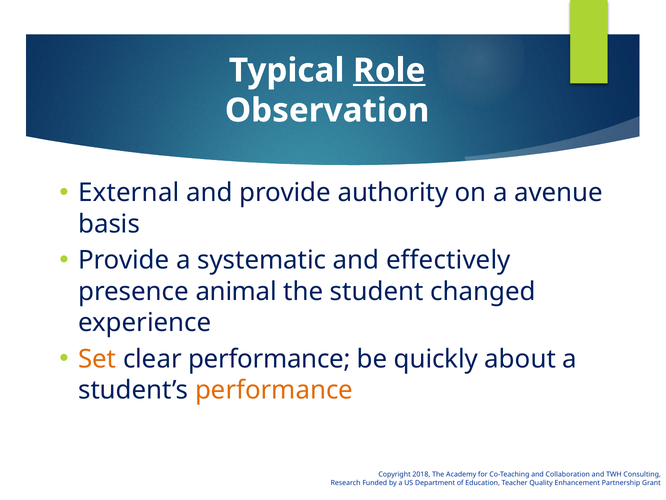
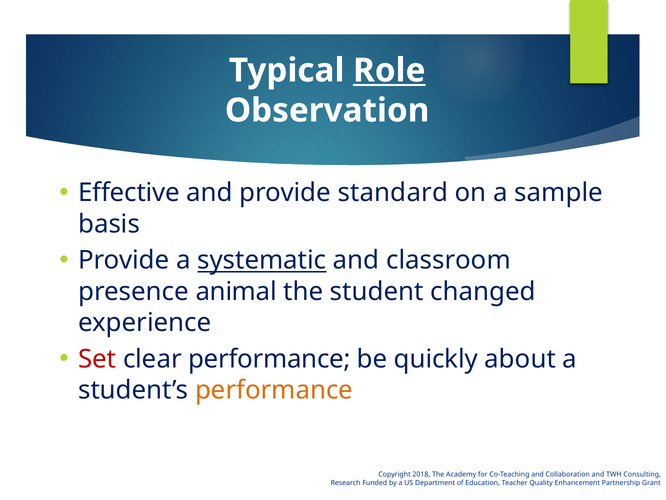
External: External -> Effective
authority: authority -> standard
avenue: avenue -> sample
systematic underline: none -> present
effectively: effectively -> classroom
Set colour: orange -> red
